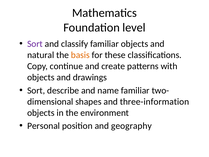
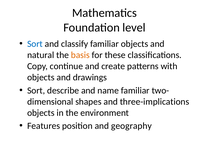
Sort at (35, 44) colour: purple -> blue
three-information: three-information -> three-implications
Personal: Personal -> Features
